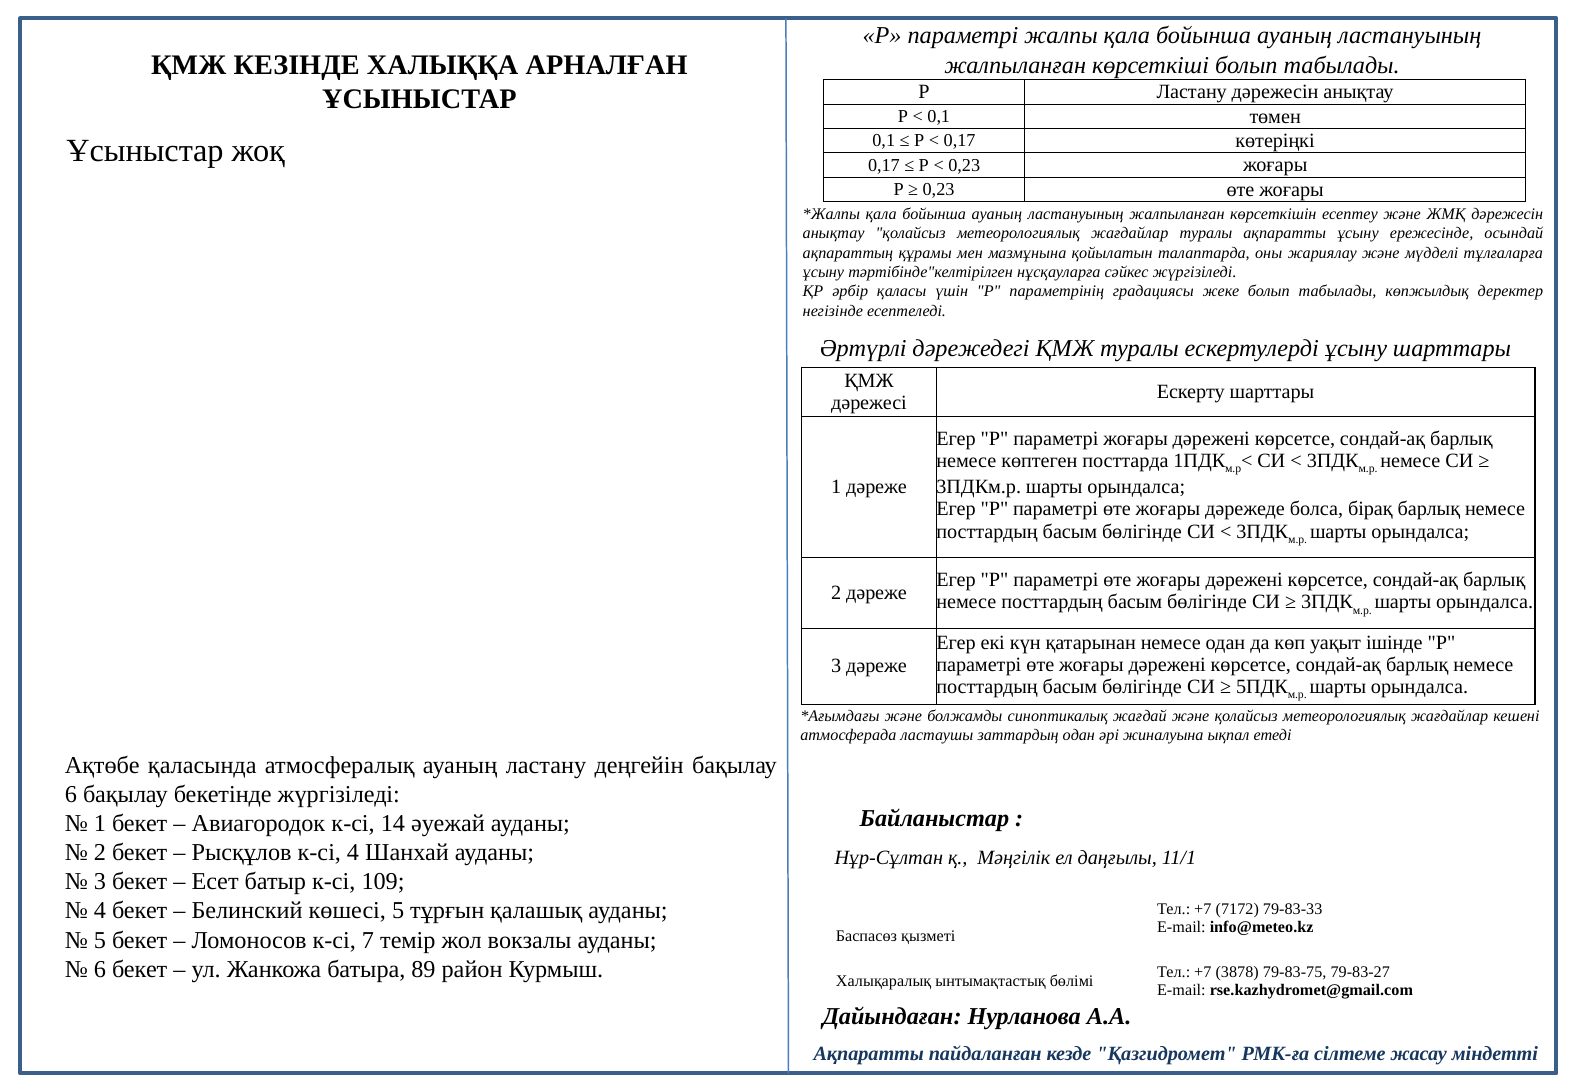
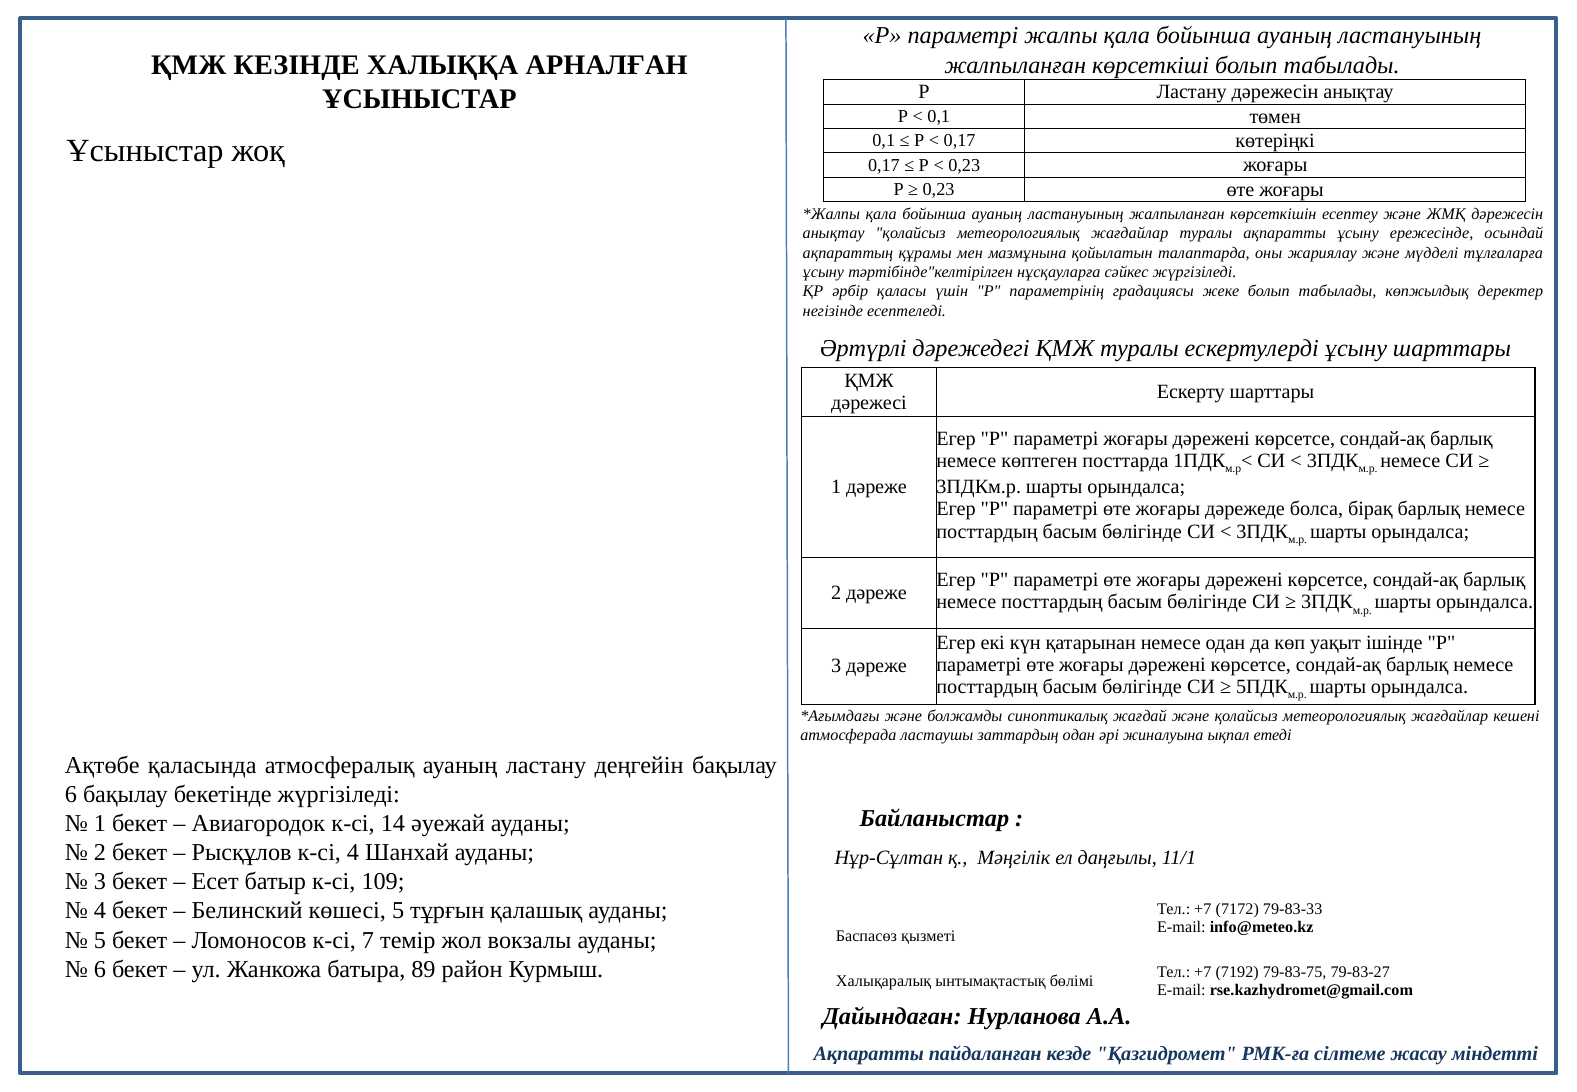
3878: 3878 -> 7192
